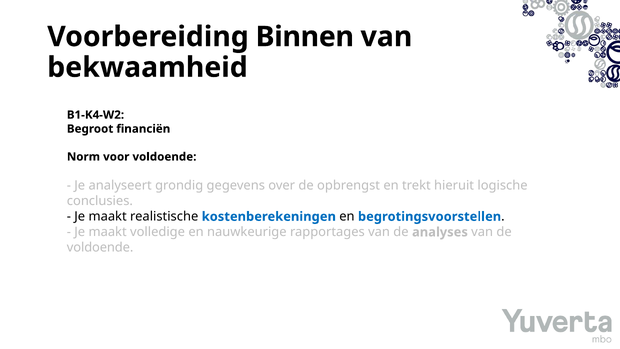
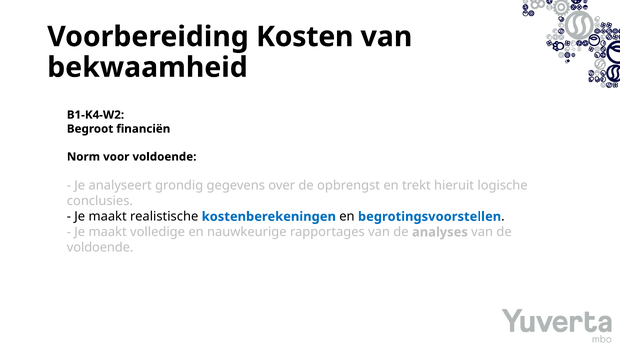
Binnen: Binnen -> Kosten
